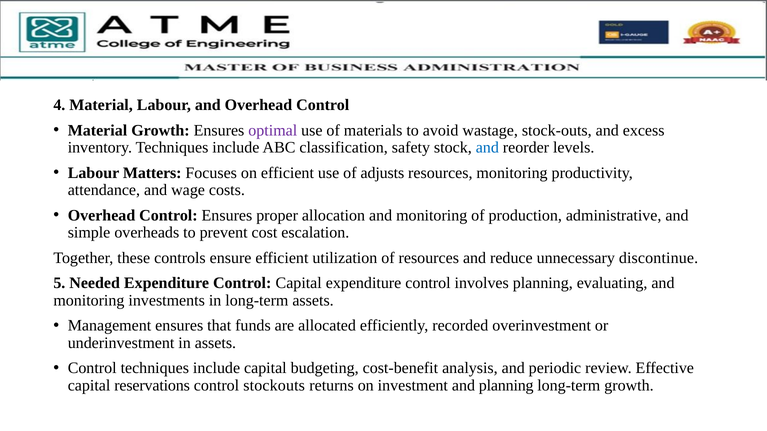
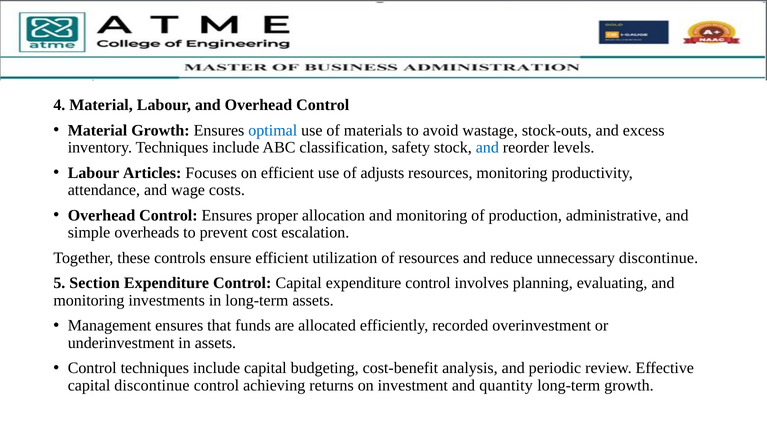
optimal colour: purple -> blue
Matters: Matters -> Articles
Needed: Needed -> Section
capital reservations: reservations -> discontinue
stockouts: stockouts -> achieving
and planning: planning -> quantity
